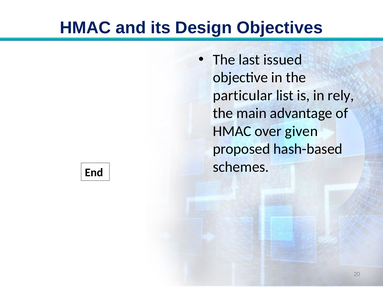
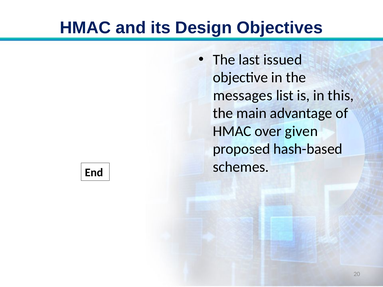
particular: particular -> messages
rely: rely -> this
